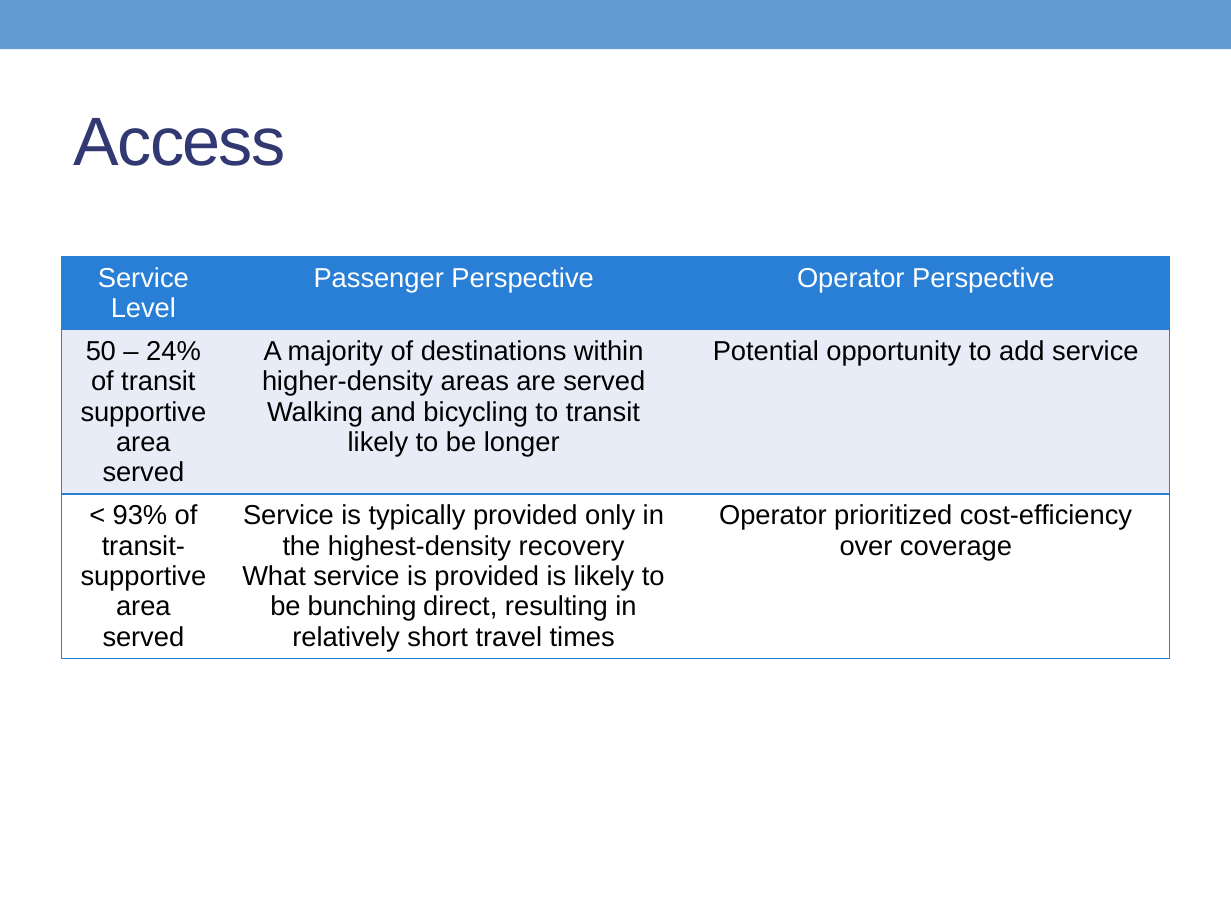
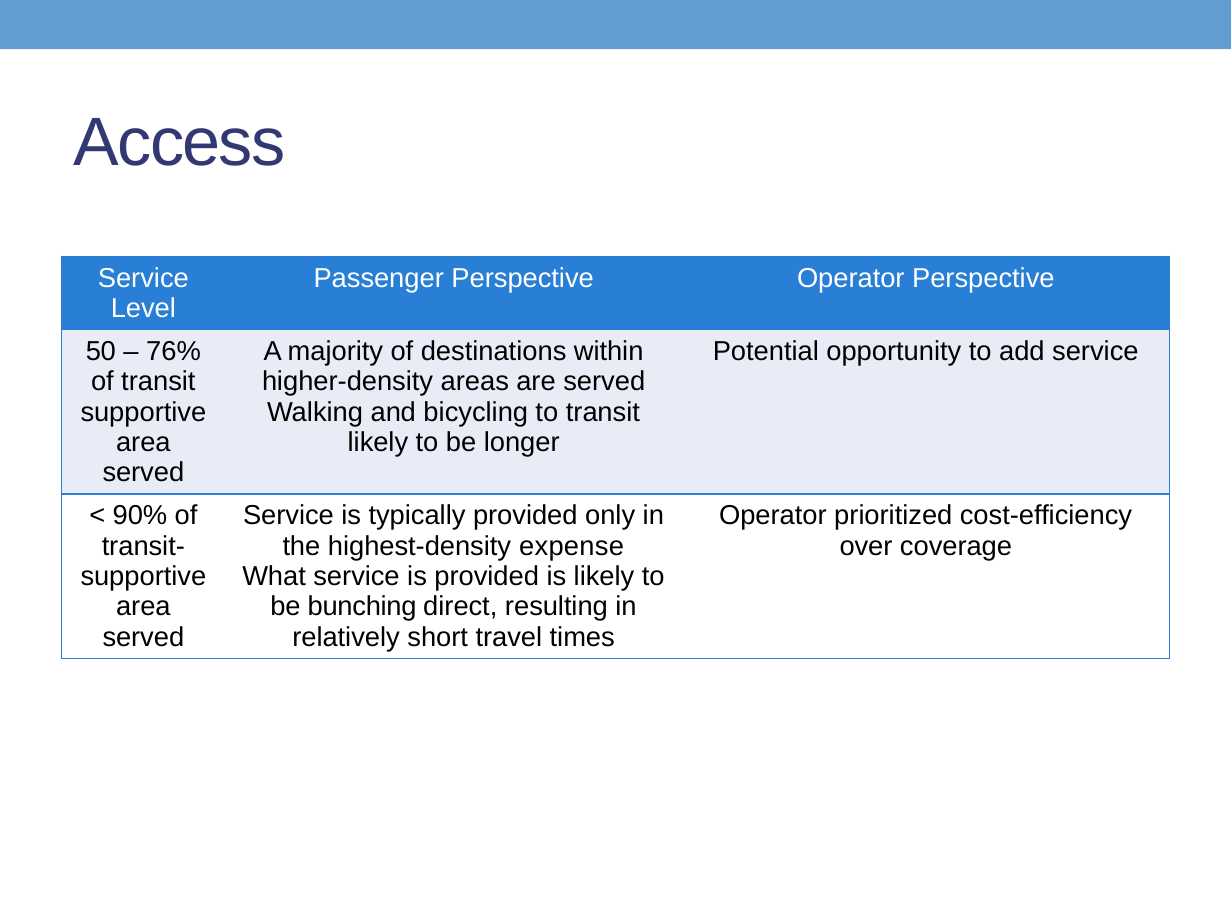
24%: 24% -> 76%
93%: 93% -> 90%
recovery: recovery -> expense
